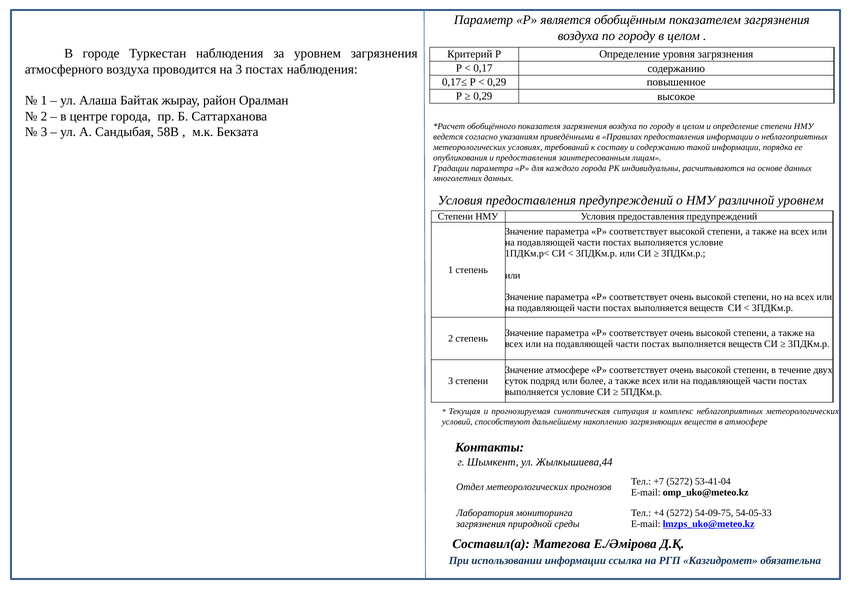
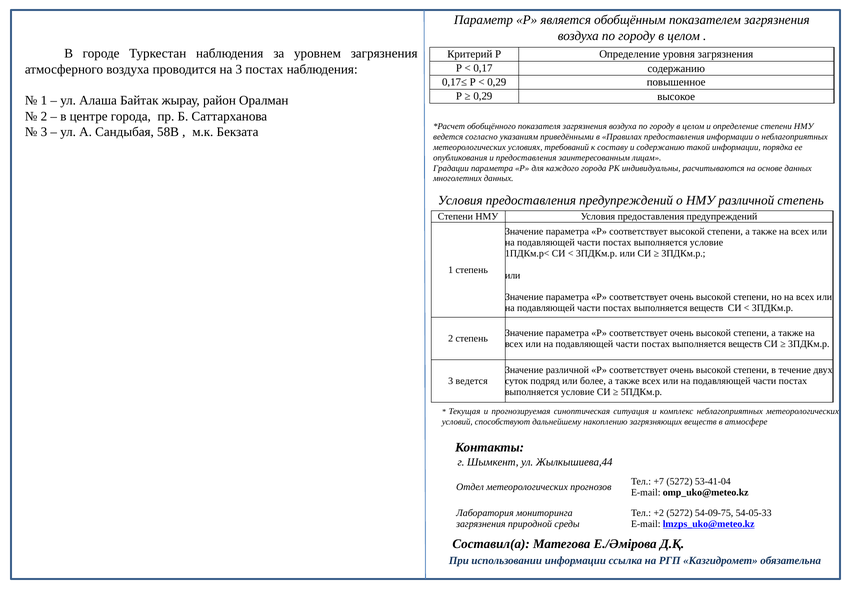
различной уровнем: уровнем -> степень
Значение атмосфере: атмосфере -> различной
3 степени: степени -> ведется
+4: +4 -> +2
